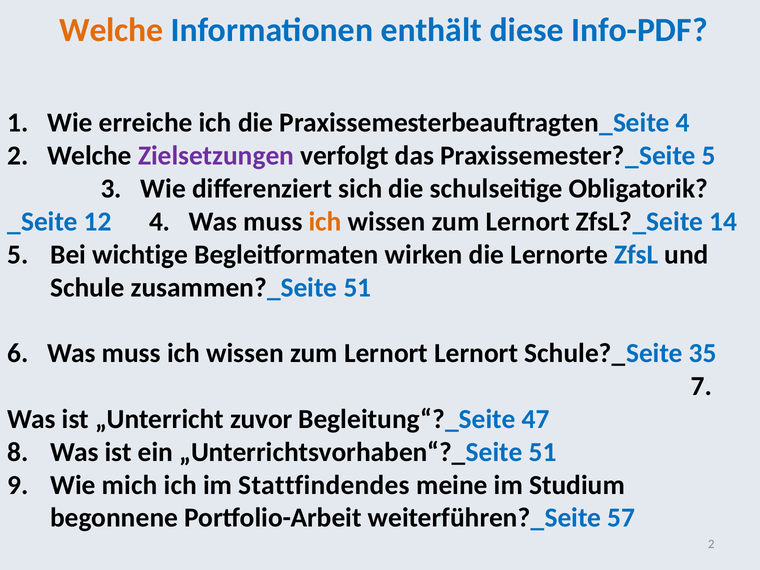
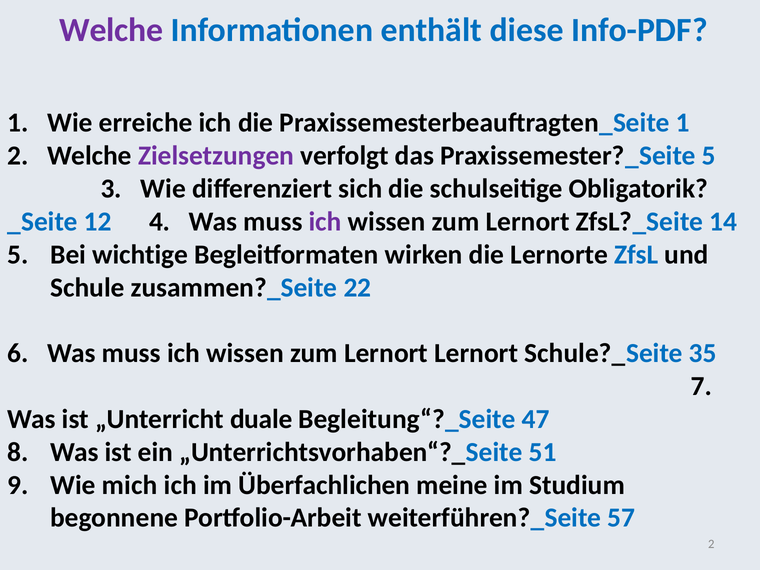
Welche at (111, 30) colour: orange -> purple
Praxissemesterbeauftragten_Seite 4: 4 -> 1
ich at (325, 222) colour: orange -> purple
zusammen?_Seite 51: 51 -> 22
zuvor: zuvor -> duale
Stattfindendes: Stattfindendes -> Überfachlichen
